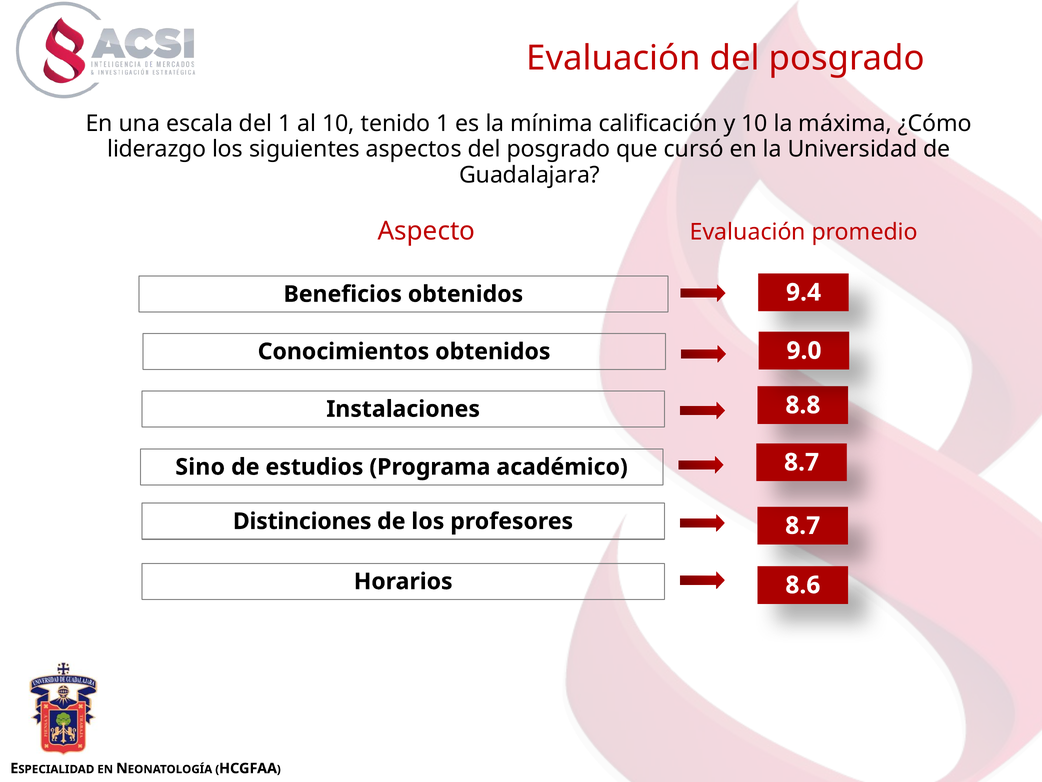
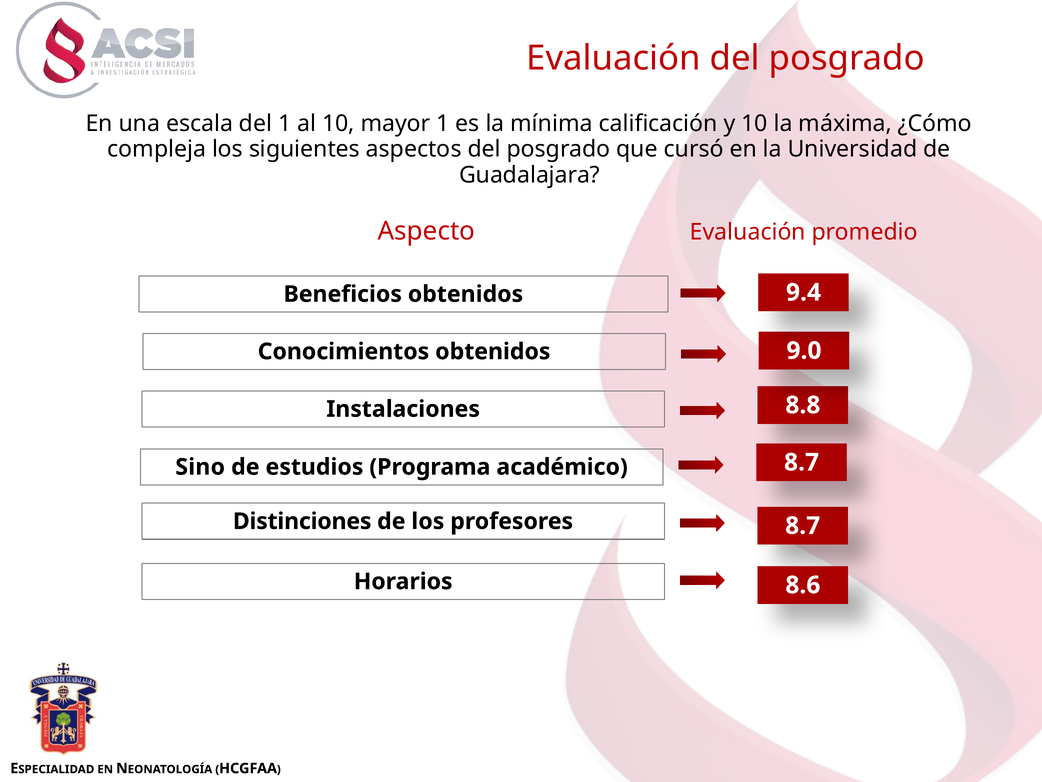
tenido: tenido -> mayor
liderazgo: liderazgo -> compleja
